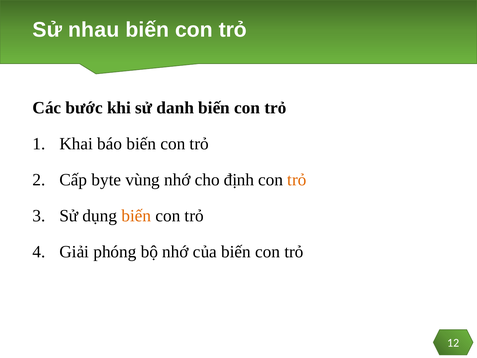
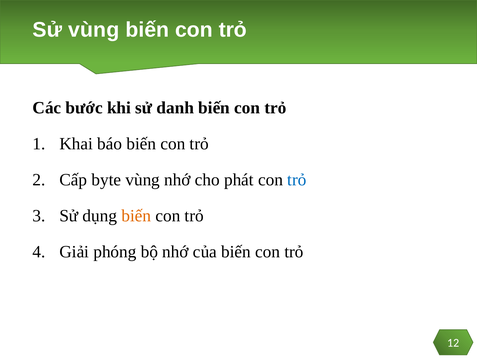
Sử nhau: nhau -> vùng
định: định -> phát
trỏ at (297, 180) colour: orange -> blue
